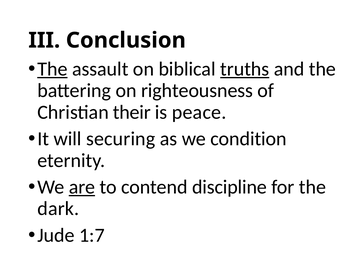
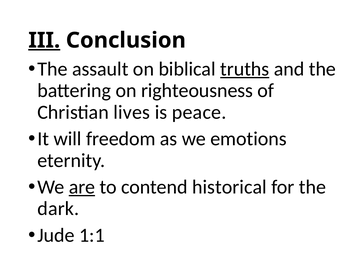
III underline: none -> present
The at (52, 69) underline: present -> none
their: their -> lives
securing: securing -> freedom
condition: condition -> emotions
discipline: discipline -> historical
1:7: 1:7 -> 1:1
